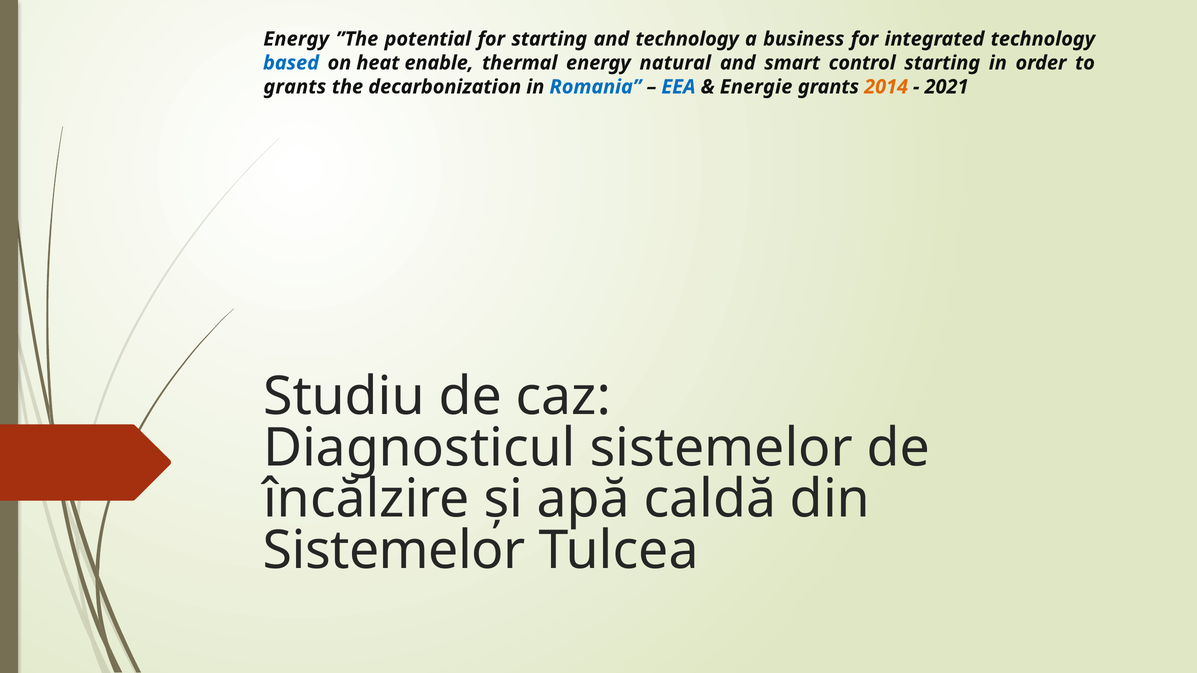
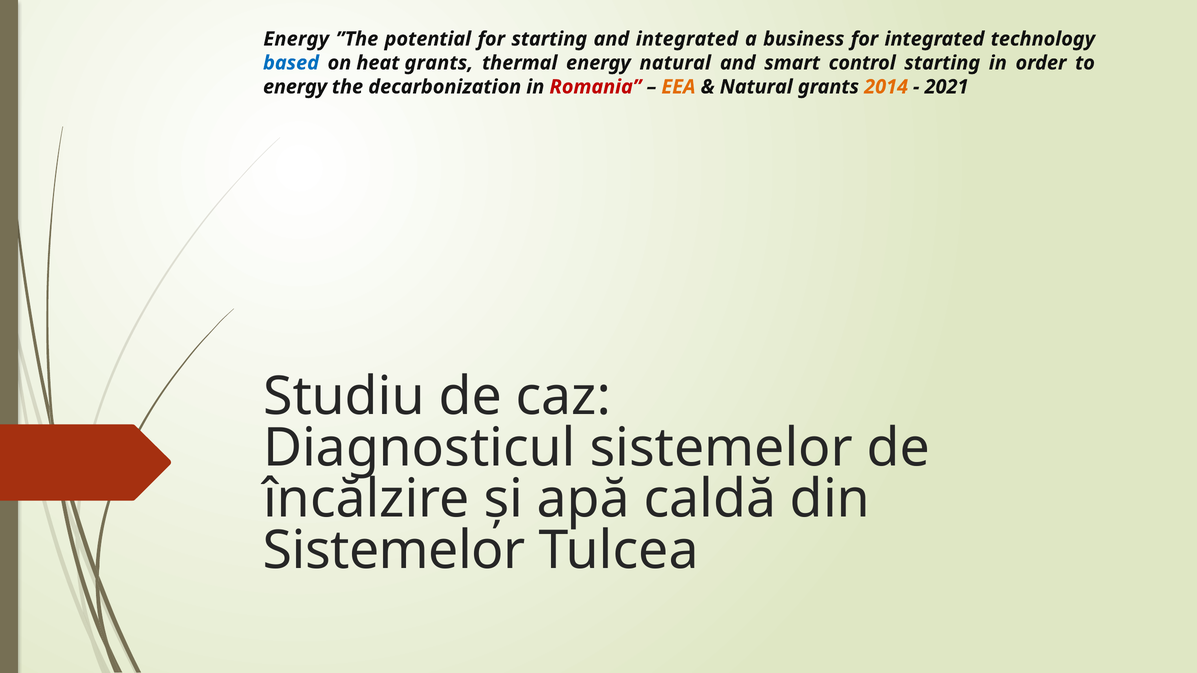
and technology: technology -> integrated
heat enable: enable -> grants
grants at (295, 87): grants -> energy
Romania colour: blue -> red
EEA colour: blue -> orange
Energie at (756, 87): Energie -> Natural
